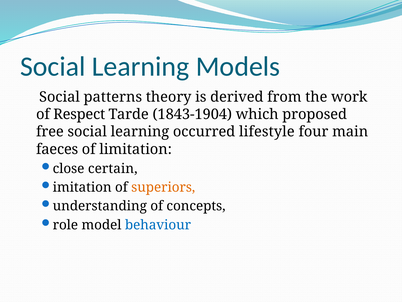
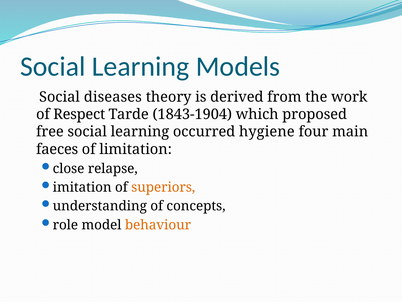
patterns: patterns -> diseases
lifestyle: lifestyle -> hygiene
certain: certain -> relapse
behaviour colour: blue -> orange
